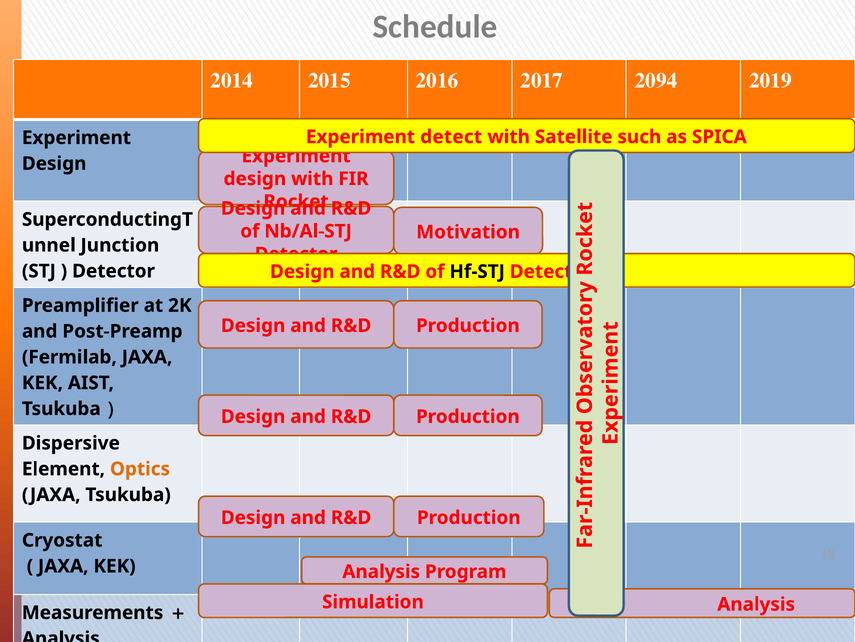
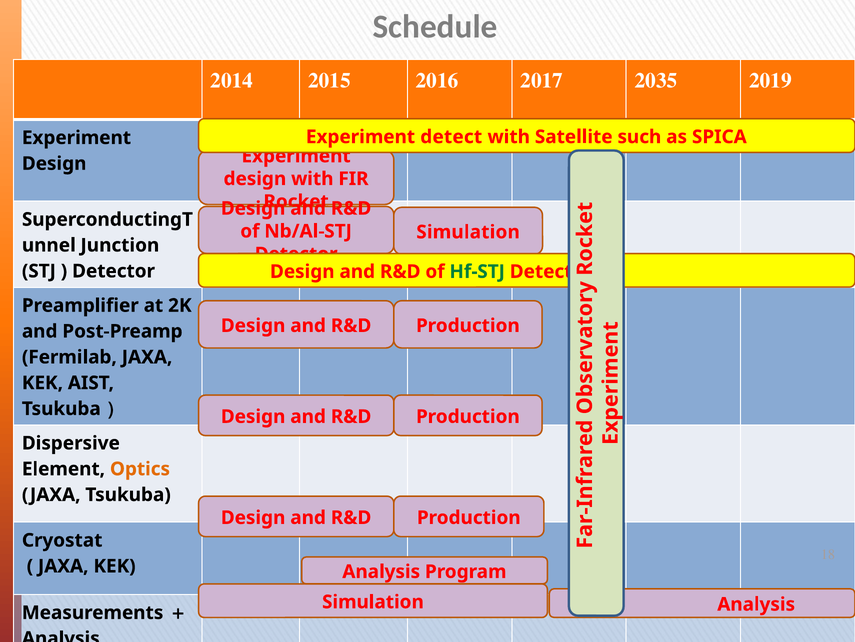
2094: 2094 -> 2035
Motivation at (468, 232): Motivation -> Simulation
Hf-STJ colour: black -> green
